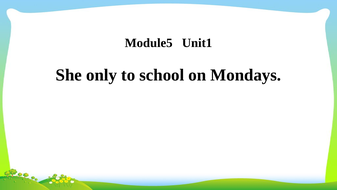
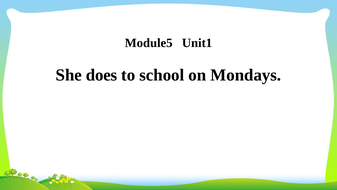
only: only -> does
